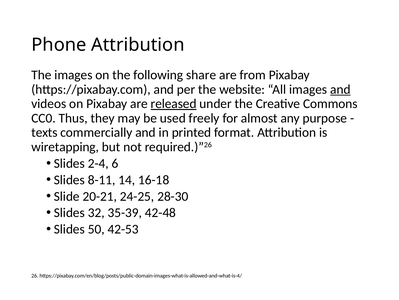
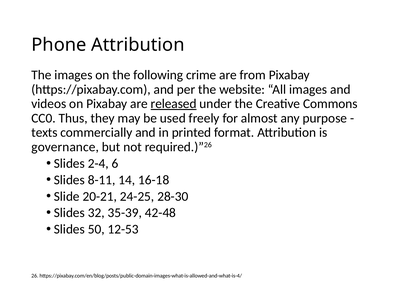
share: share -> crime
and at (340, 89) underline: present -> none
wiretapping: wiretapping -> governance
42-53: 42-53 -> 12-53
